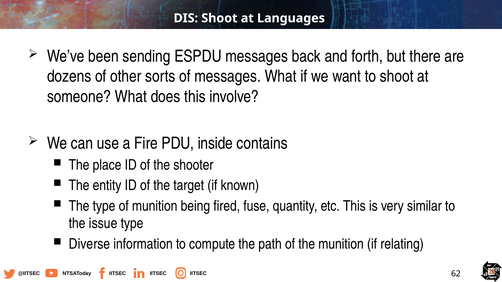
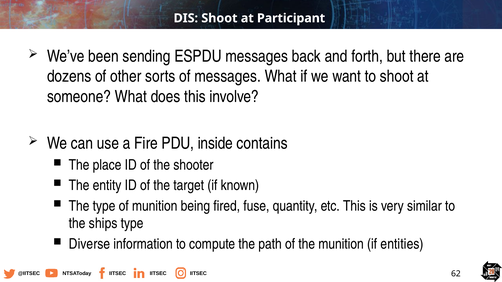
Languages: Languages -> Participant
issue: issue -> ships
relating: relating -> entities
